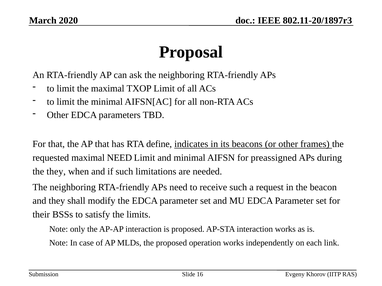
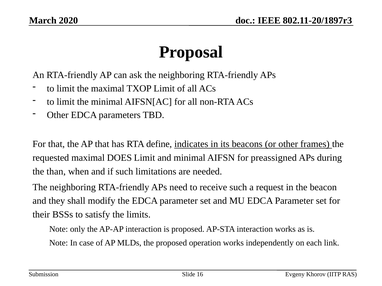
maximal NEED: NEED -> DOES
the they: they -> than
